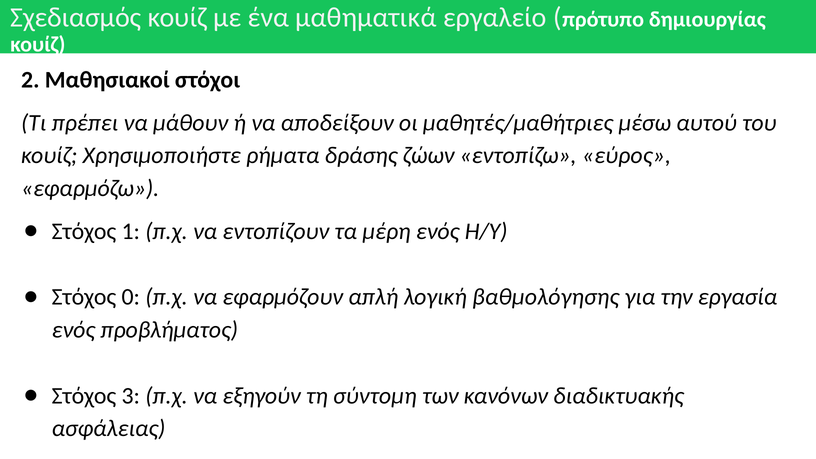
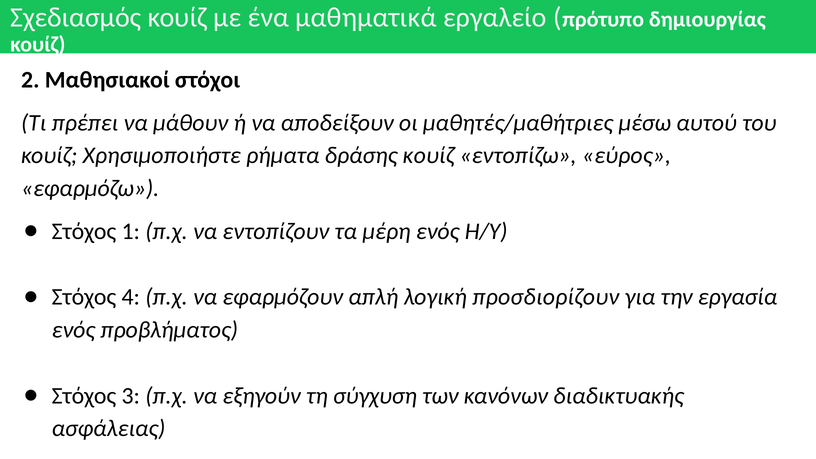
δράσης ζώων: ζώων -> κουίζ
0: 0 -> 4
βαθμολόγησης: βαθμολόγησης -> προσδιορίζουν
σύντομη: σύντομη -> σύγχυση
